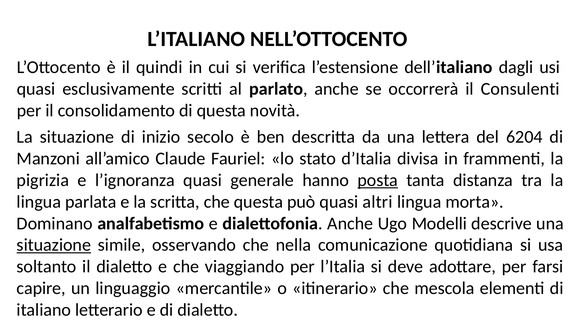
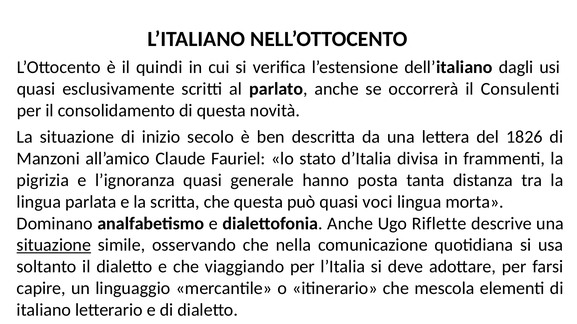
6204: 6204 -> 1826
posta underline: present -> none
altri: altri -> voci
Modelli: Modelli -> Riflette
